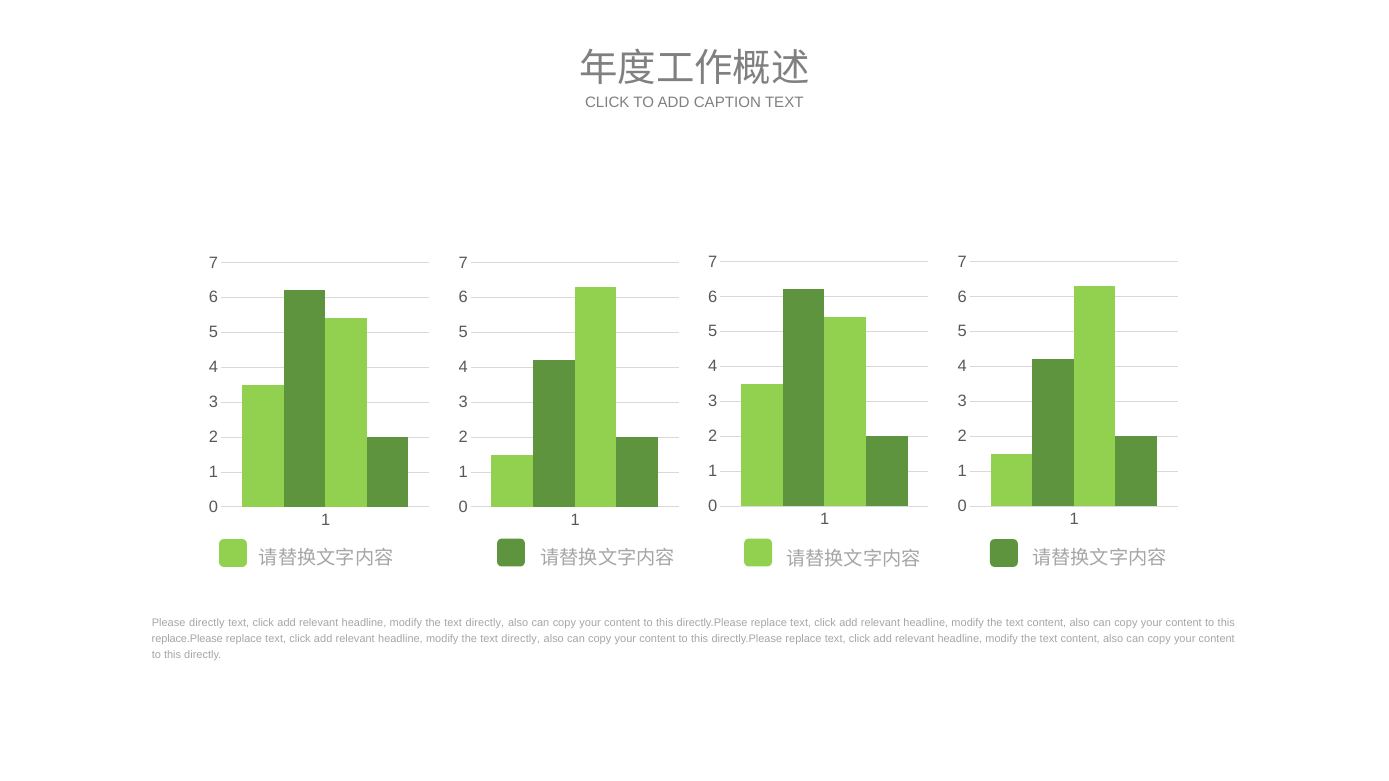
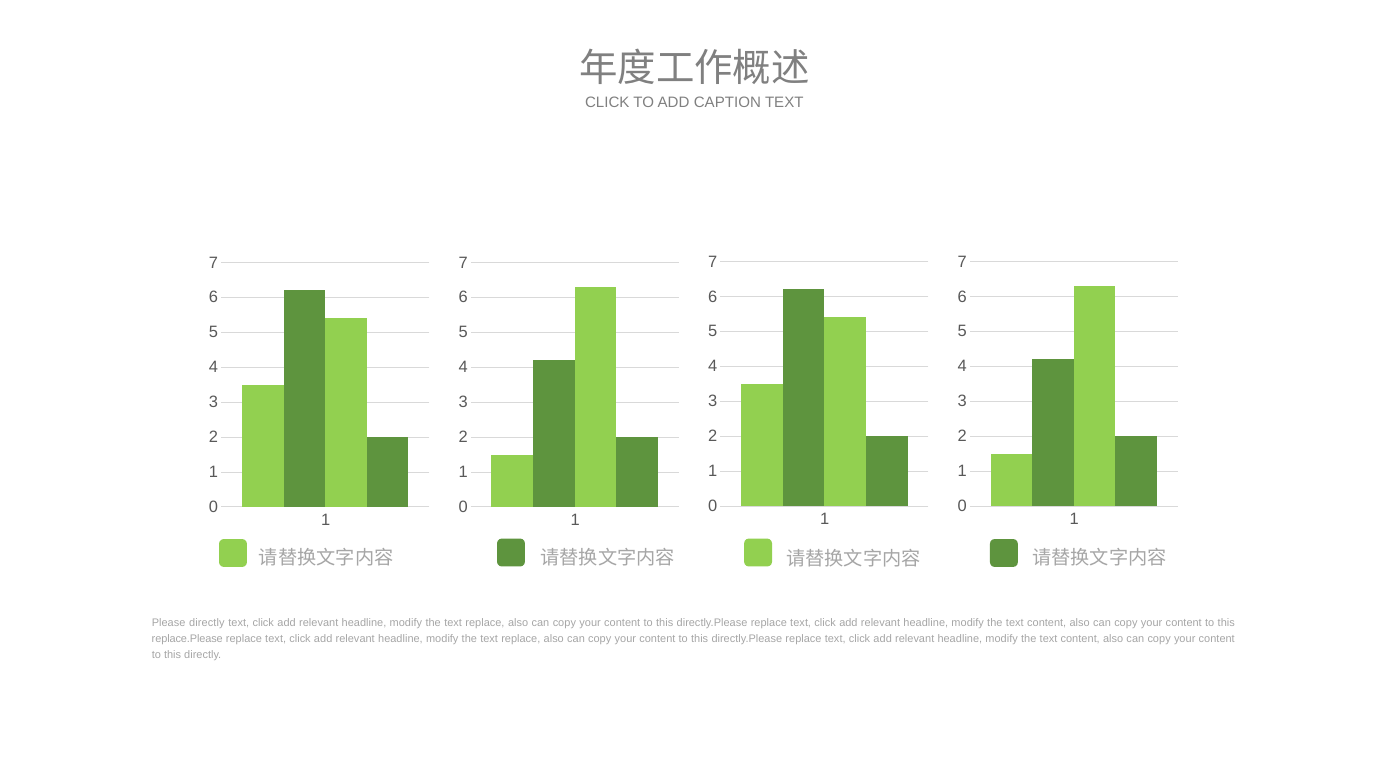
directly at (485, 623): directly -> replace
directly at (521, 639): directly -> replace
